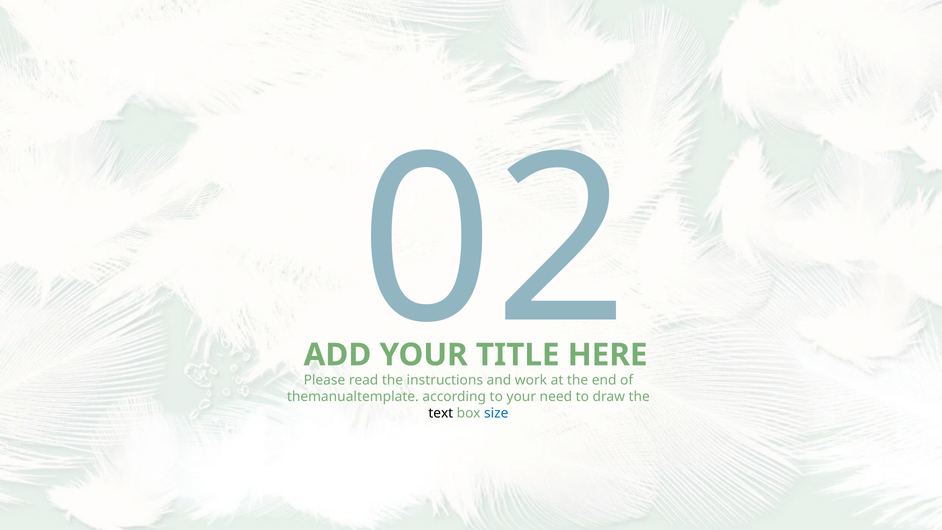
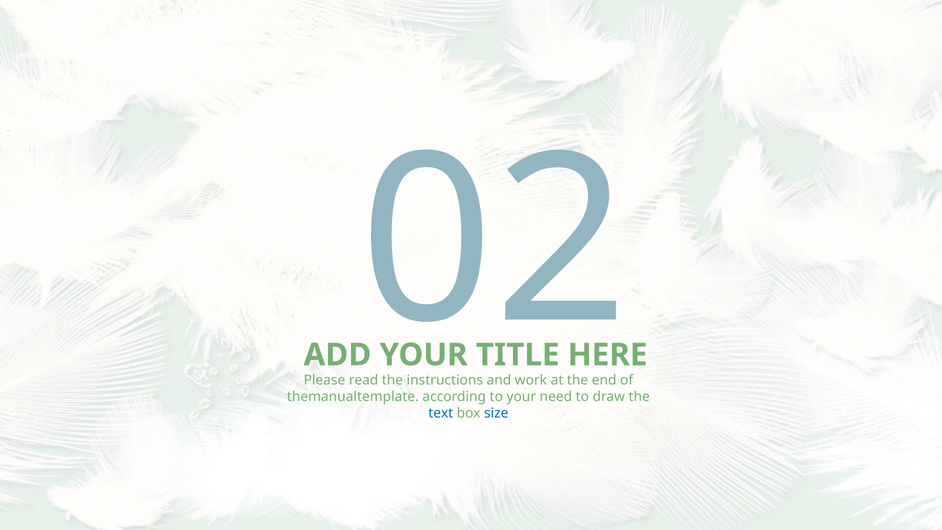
text colour: black -> blue
